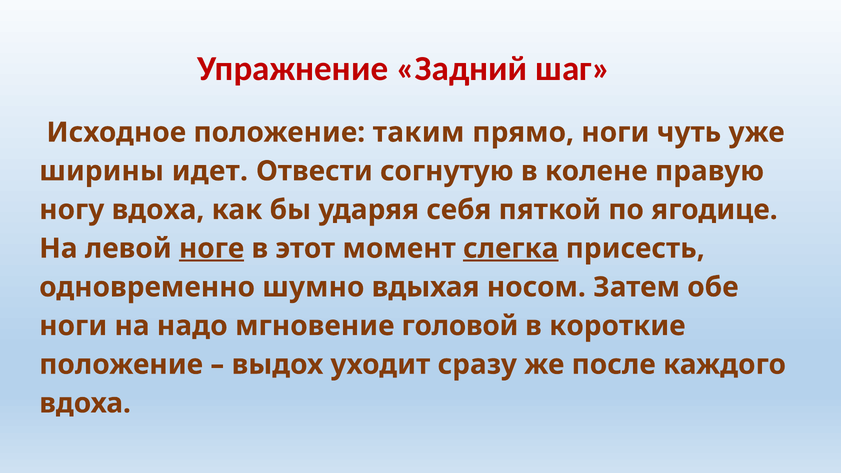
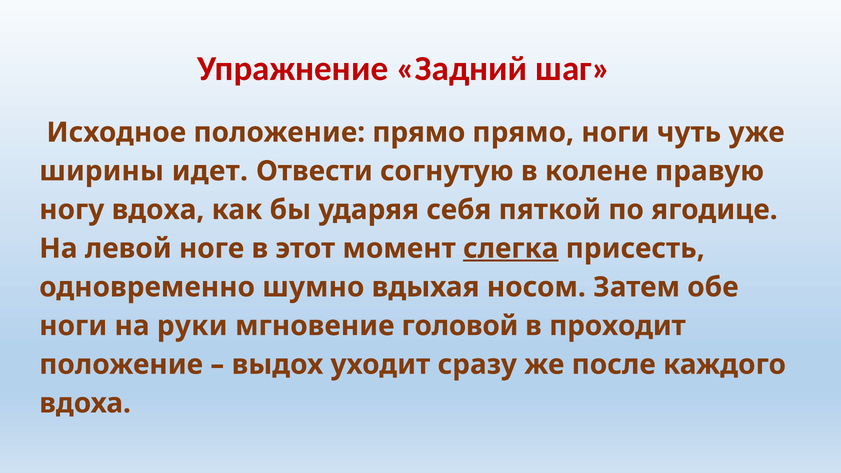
положение таким: таким -> прямо
ноге underline: present -> none
надо: надо -> руки
короткие: короткие -> проходит
